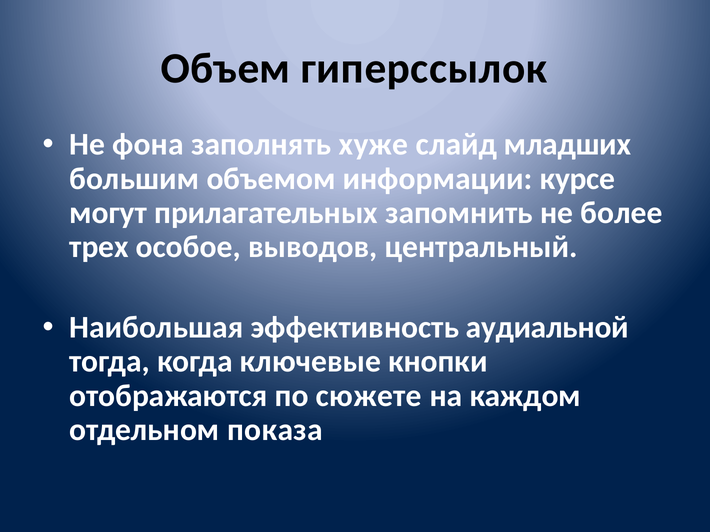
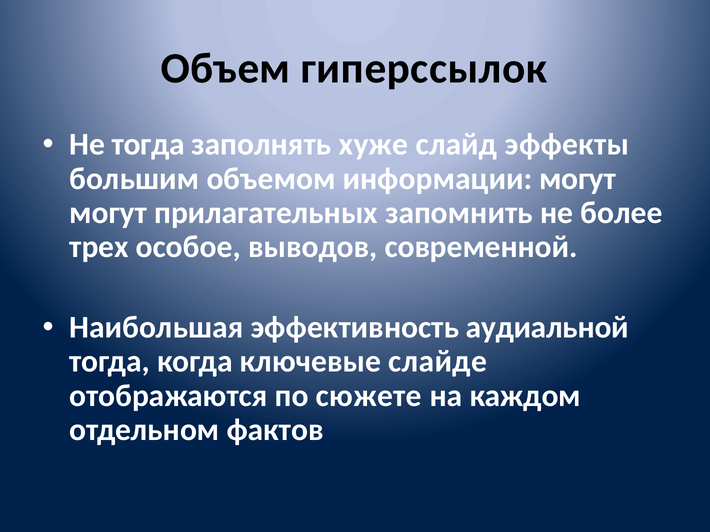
Не фона: фона -> тогда
младших: младших -> эффекты
информации курсе: курсе -> могут
центральный: центральный -> современной
кнопки: кнопки -> слайде
показа: показа -> фактов
